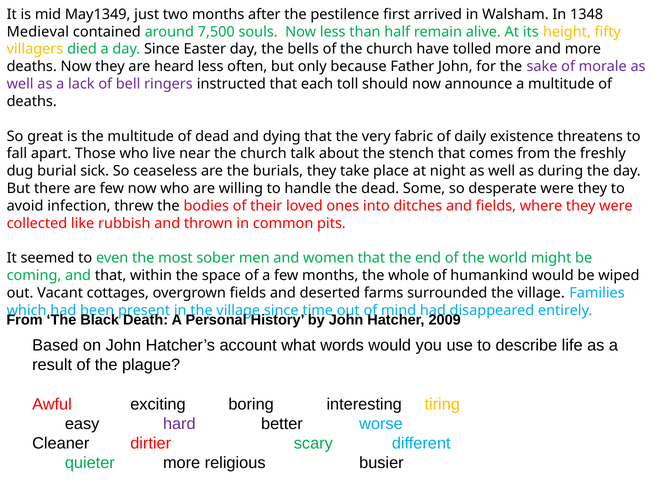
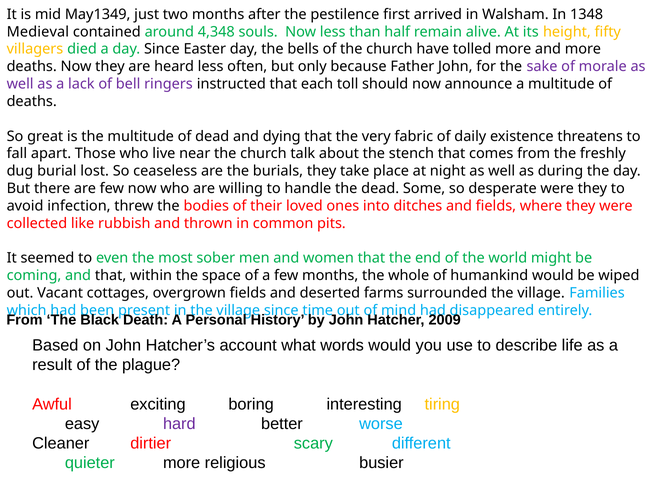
7,500: 7,500 -> 4,348
sick: sick -> lost
